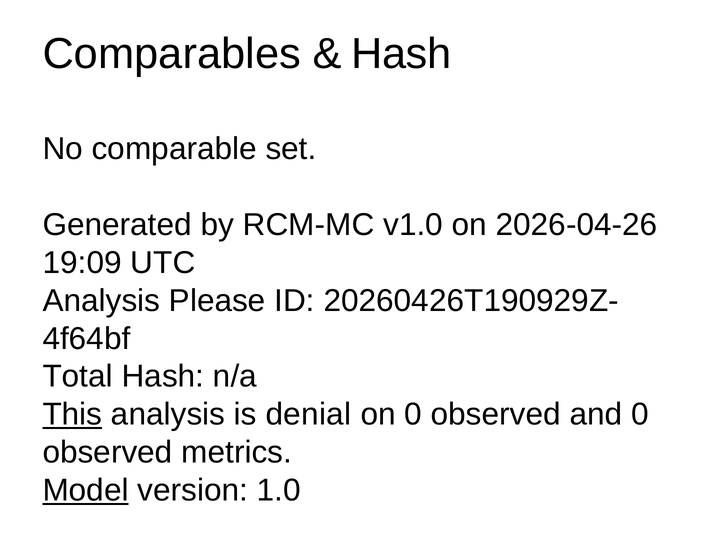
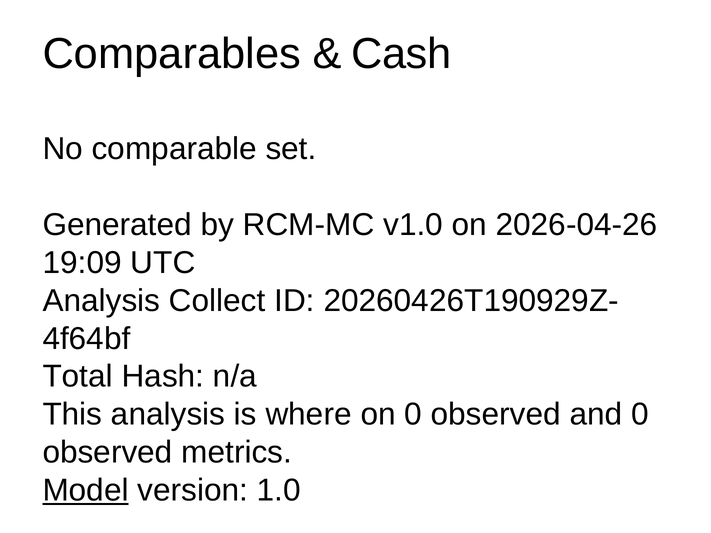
Hash at (401, 54): Hash -> Cash
Please: Please -> Collect
This underline: present -> none
denial: denial -> where
